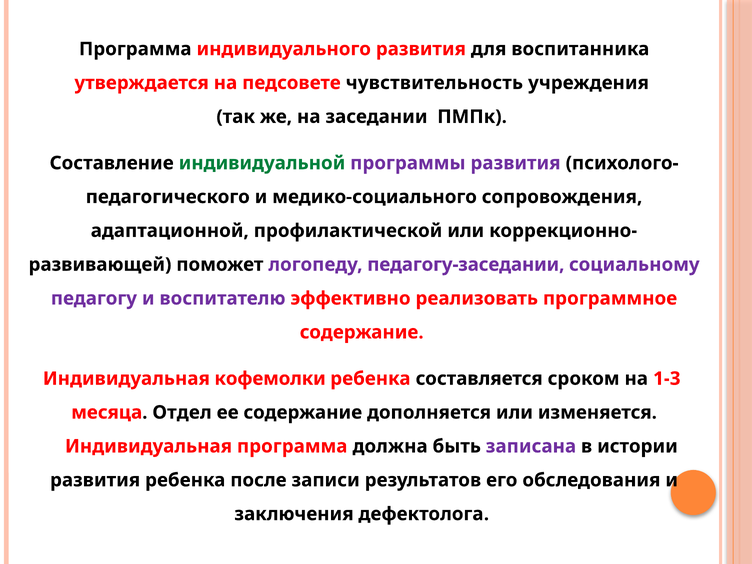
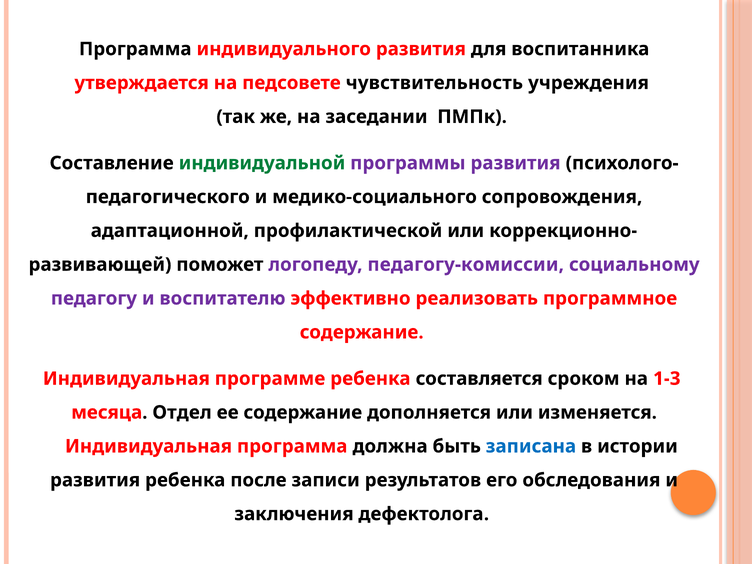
педагогу-заседании: педагогу-заседании -> педагогу-комиссии
кофемолки: кофемолки -> программе
записана colour: purple -> blue
